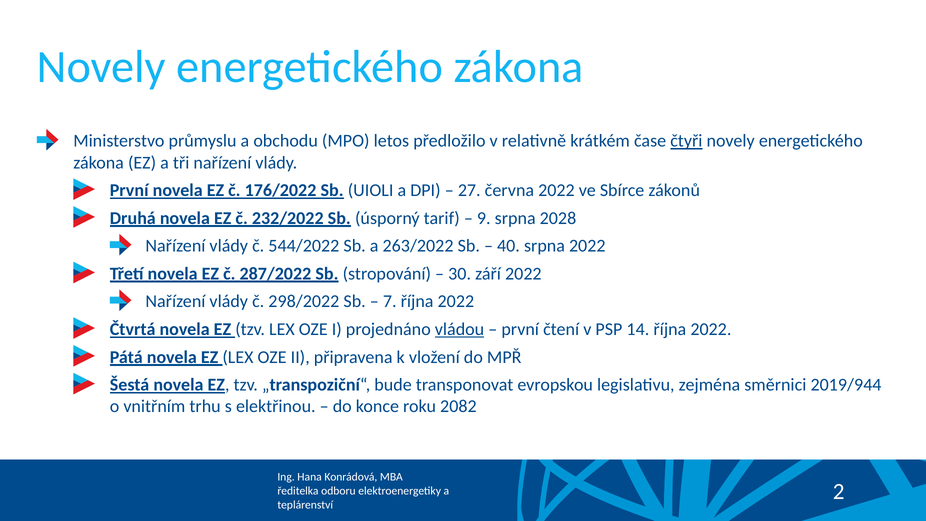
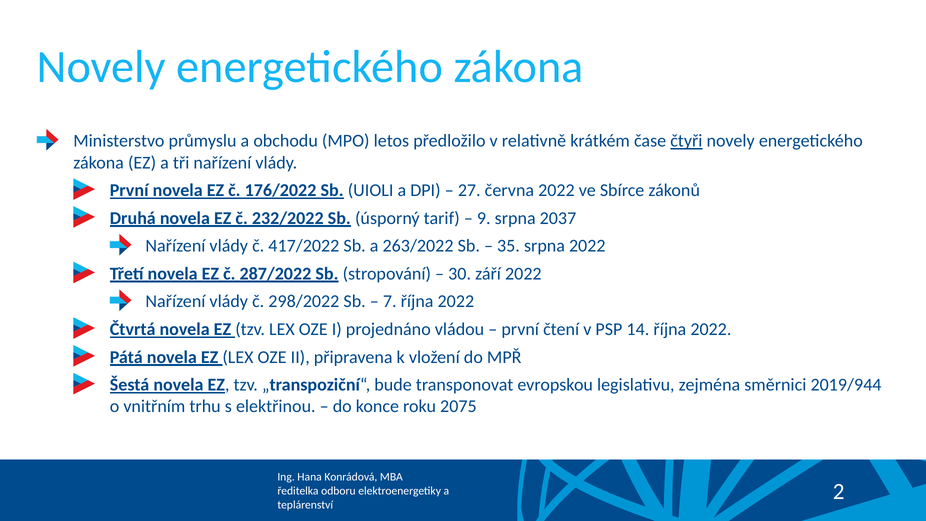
2028: 2028 -> 2037
544/2022: 544/2022 -> 417/2022
40: 40 -> 35
vládou underline: present -> none
2082: 2082 -> 2075
